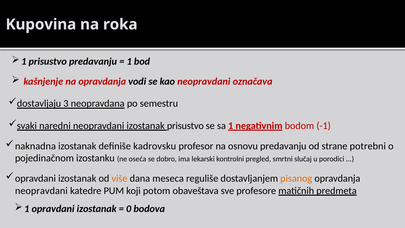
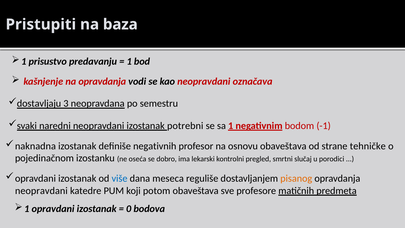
Kupovina: Kupovina -> Pristupiti
roka: roka -> baza
izostanak prisustvo: prisustvo -> potrebni
kadrovsku: kadrovsku -> negativnih
osnovu predavanju: predavanju -> obaveštava
potrebni: potrebni -> tehničke
više colour: orange -> blue
